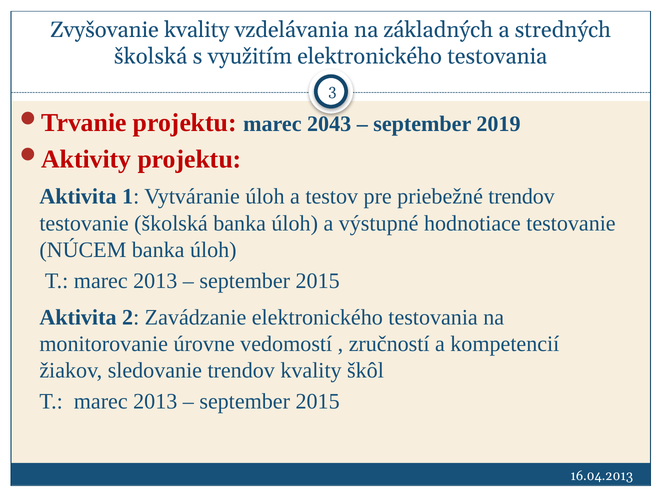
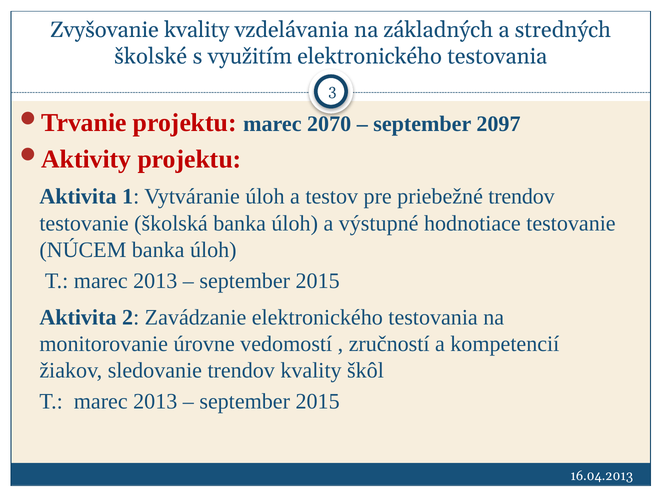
školská at (151, 56): školská -> školské
2043: 2043 -> 2070
2019: 2019 -> 2097
